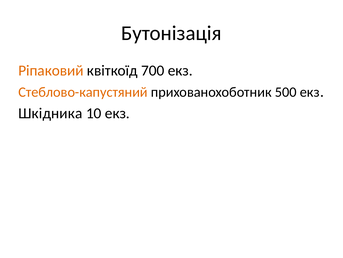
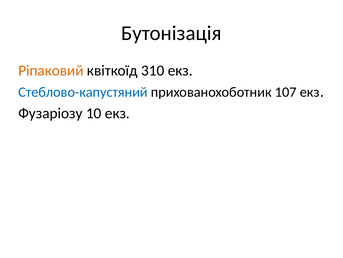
700: 700 -> 310
Стеблово-капустяний colour: orange -> blue
500: 500 -> 107
Шкідника: Шкідника -> Фузаріозу
